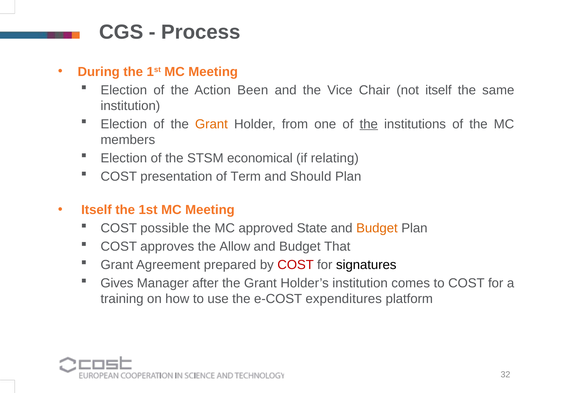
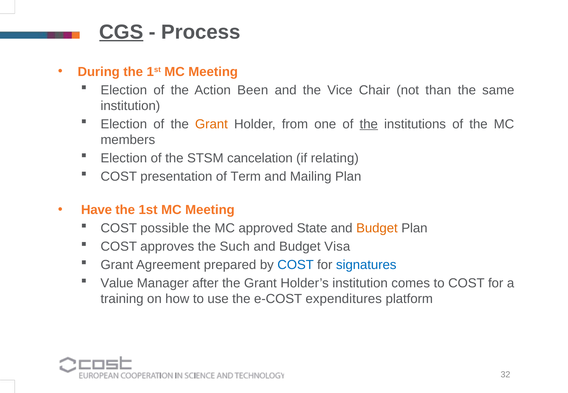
CGS underline: none -> present
not itself: itself -> than
economical: economical -> cancelation
Should: Should -> Mailing
Itself at (96, 210): Itself -> Have
Allow: Allow -> Such
That: That -> Visa
COST at (296, 265) colour: red -> blue
signatures colour: black -> blue
Gives: Gives -> Value
